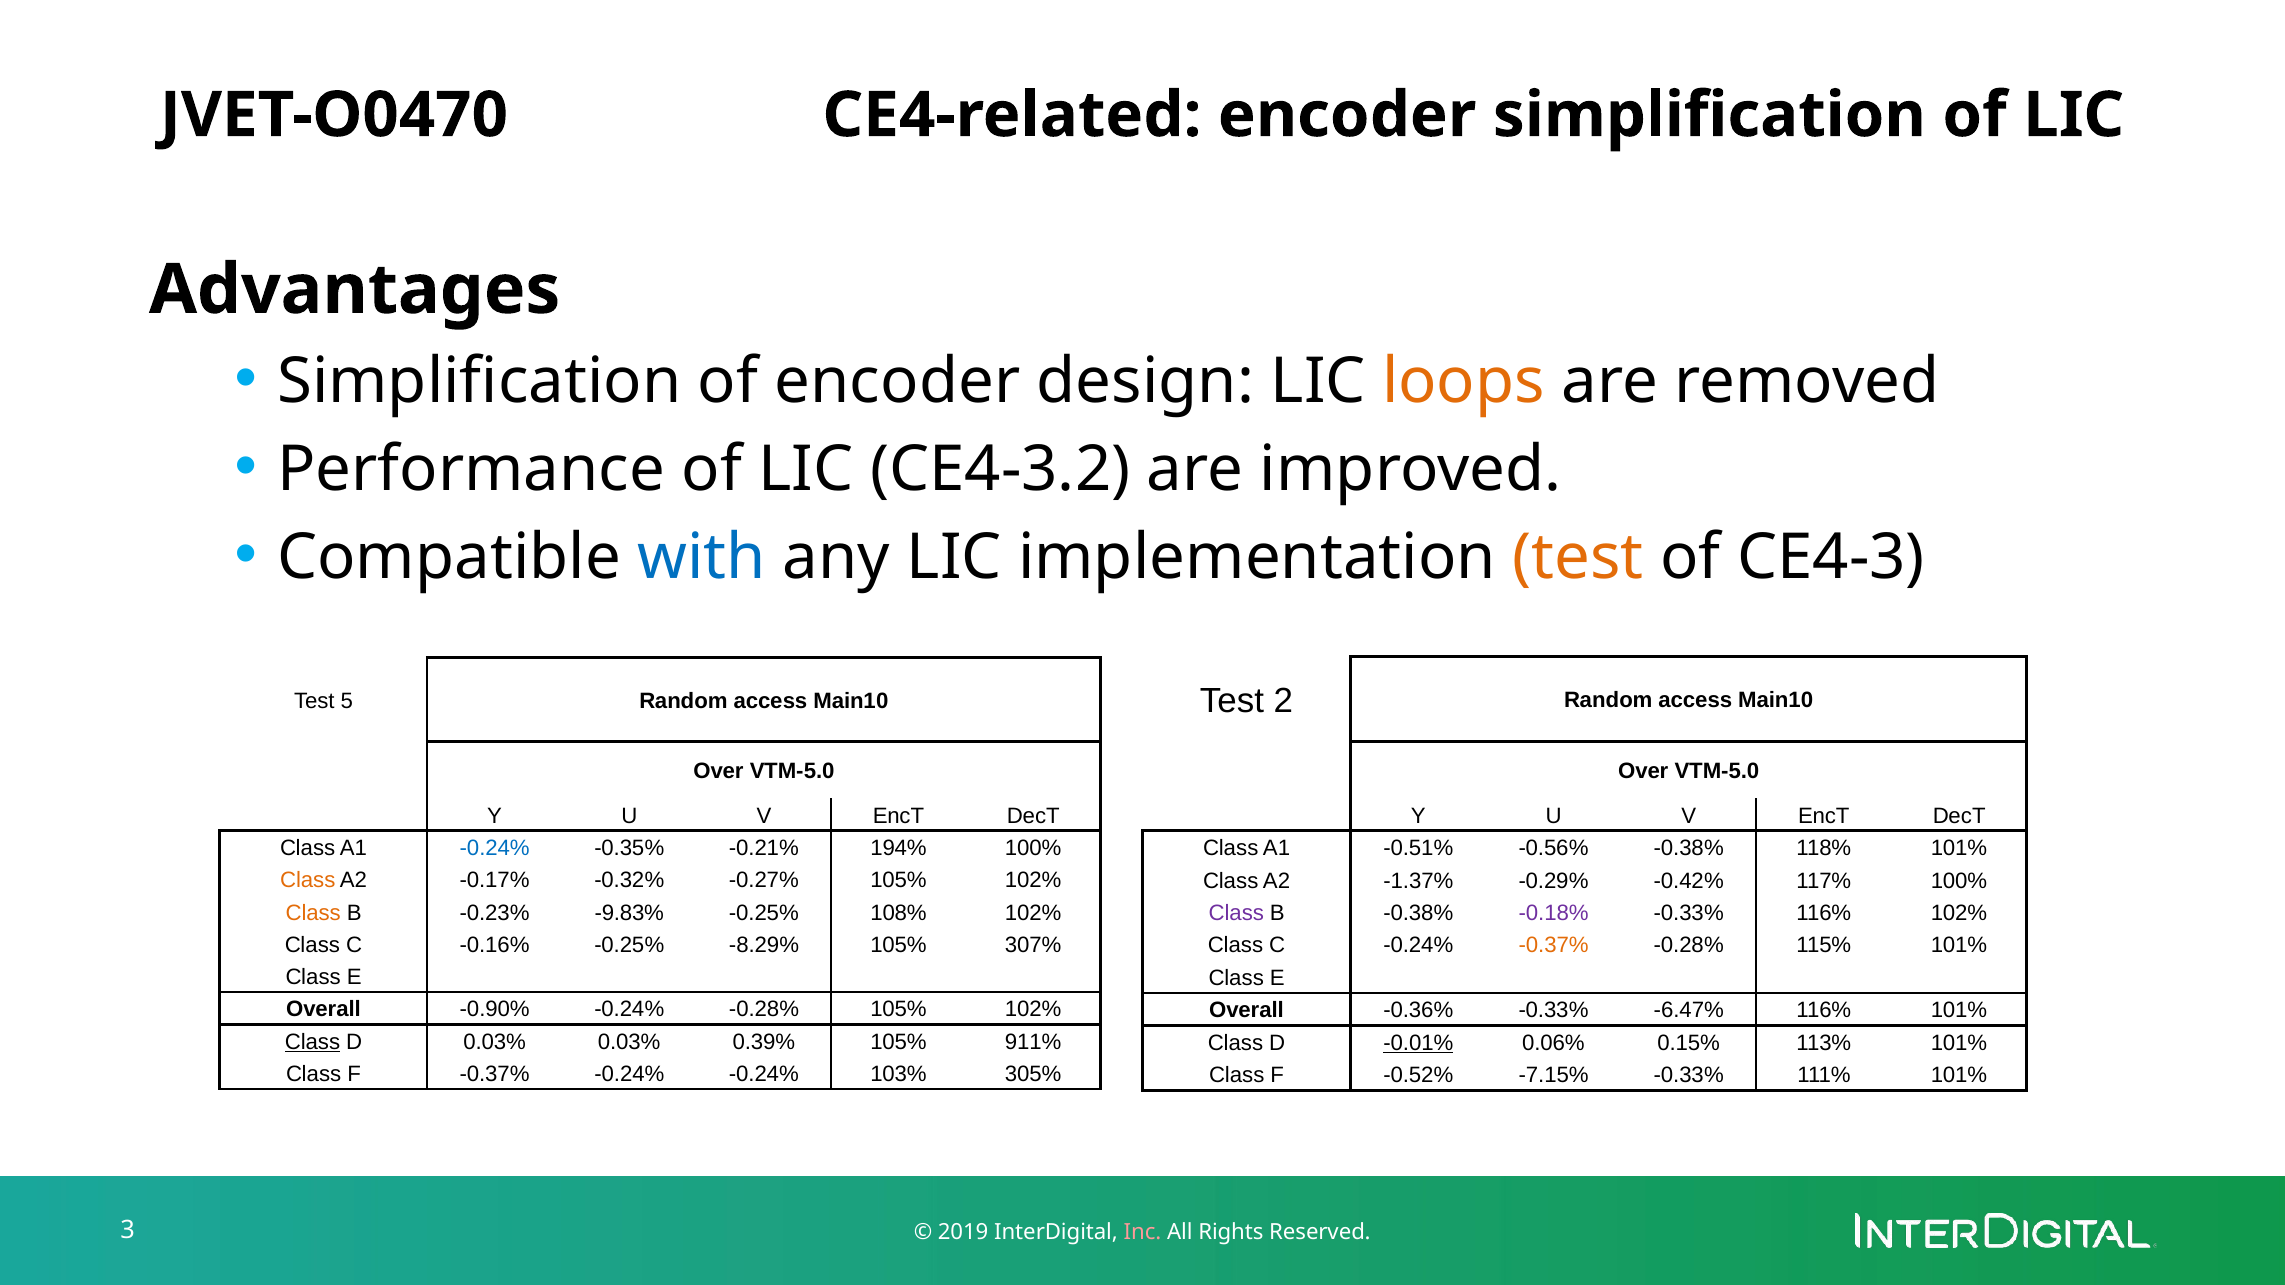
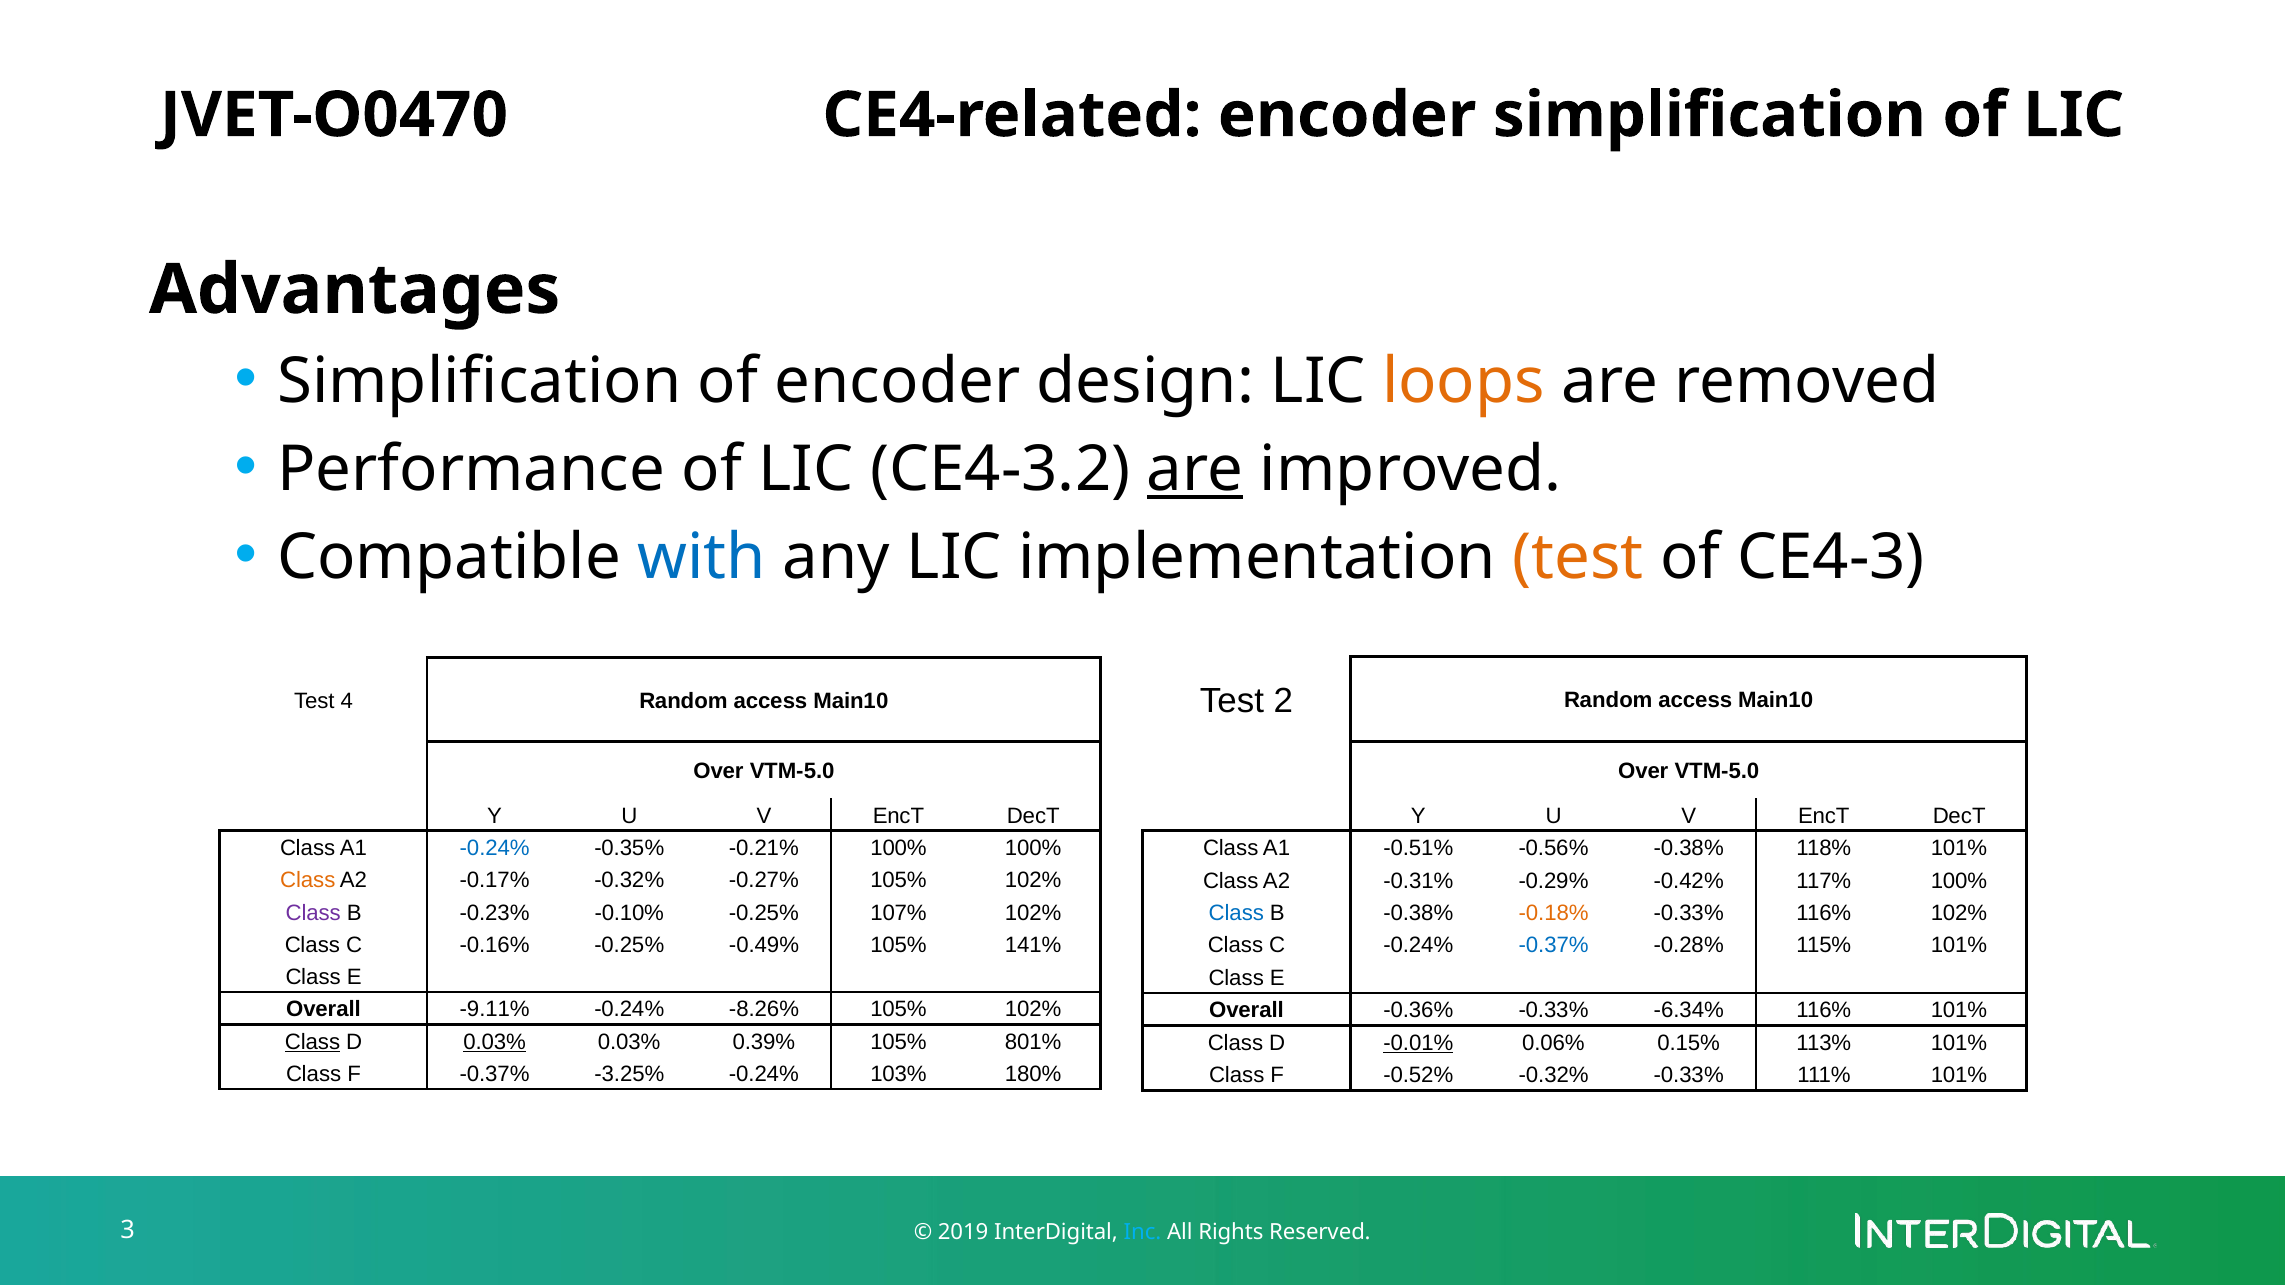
are at (1195, 470) underline: none -> present
5: 5 -> 4
-0.21% 194%: 194% -> 100%
-1.37%: -1.37% -> -0.31%
Class at (313, 913) colour: orange -> purple
-9.83%: -9.83% -> -0.10%
108%: 108% -> 107%
Class at (1236, 913) colour: purple -> blue
-0.18% colour: purple -> orange
-8.29%: -8.29% -> -0.49%
307%: 307% -> 141%
-0.37% at (1554, 946) colour: orange -> blue
-0.90%: -0.90% -> -9.11%
-0.24% -0.28%: -0.28% -> -8.26%
-6.47%: -6.47% -> -6.34%
0.03% at (495, 1042) underline: none -> present
911%: 911% -> 801%
-0.37% -0.24%: -0.24% -> -3.25%
305%: 305% -> 180%
-0.52% -7.15%: -7.15% -> -0.32%
Inc colour: pink -> light blue
